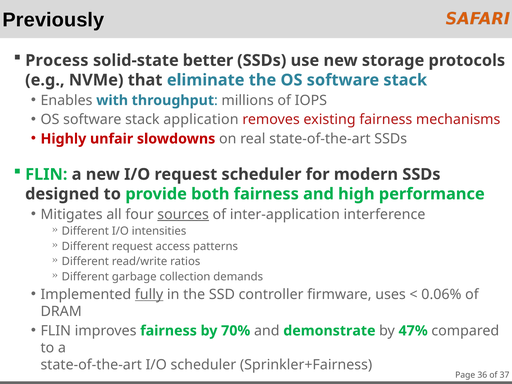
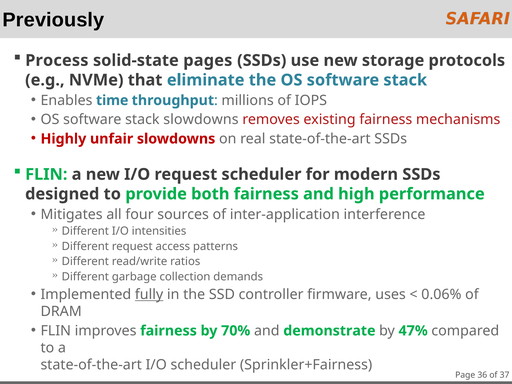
better: better -> pages
with: with -> time
stack application: application -> slowdowns
sources underline: present -> none
